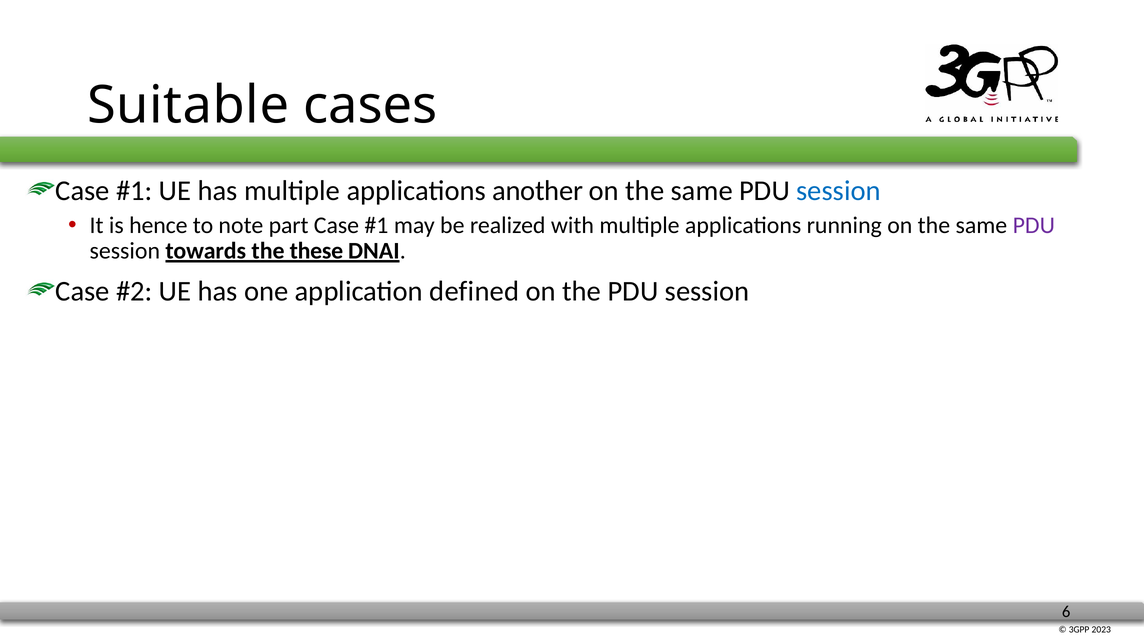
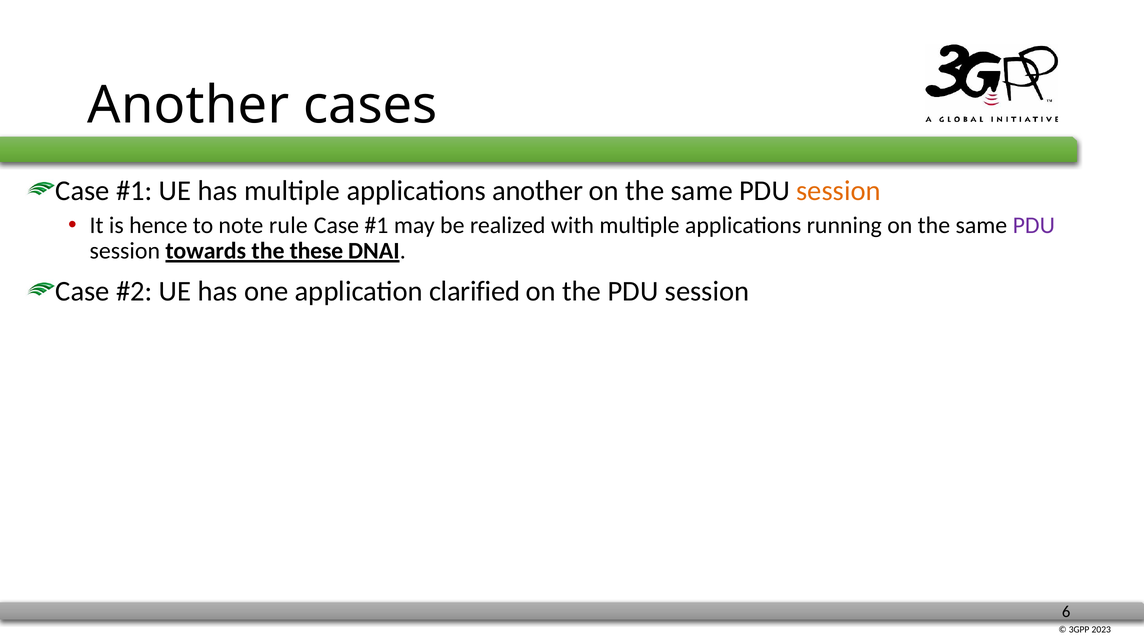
Suitable at (188, 105): Suitable -> Another
session at (839, 191) colour: blue -> orange
part: part -> rule
defined: defined -> clarified
